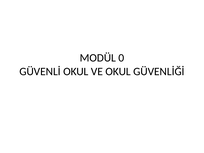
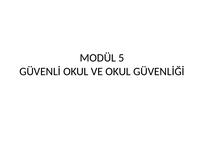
0: 0 -> 5
